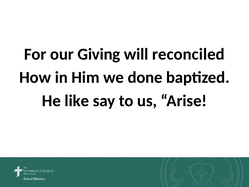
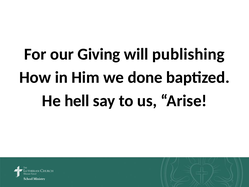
reconciled: reconciled -> publishing
like: like -> hell
